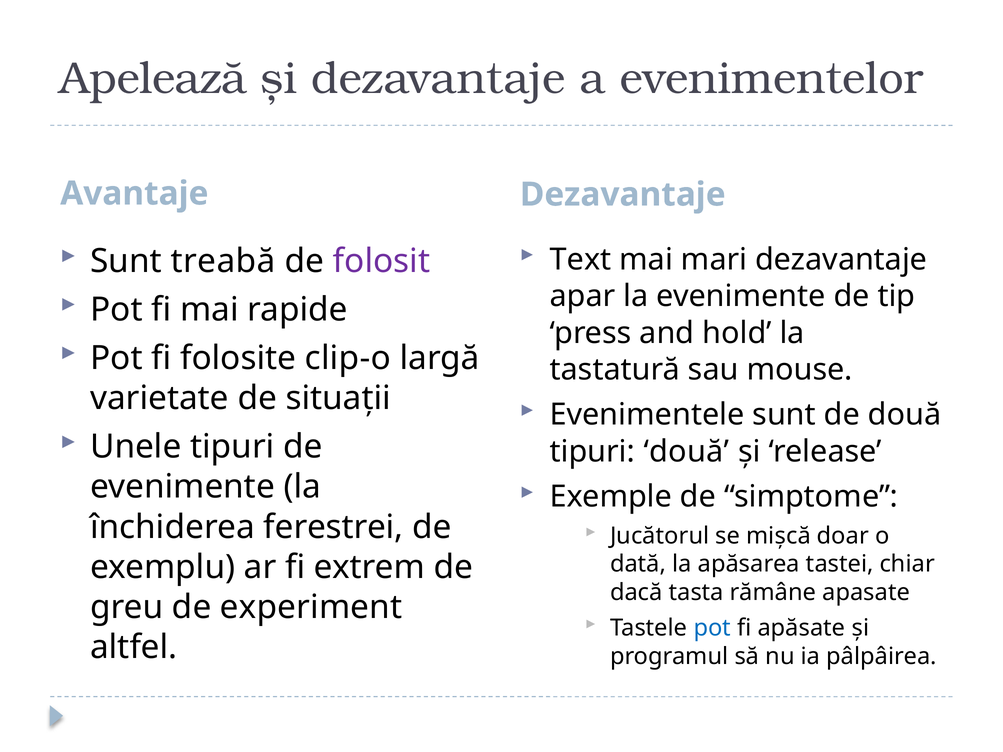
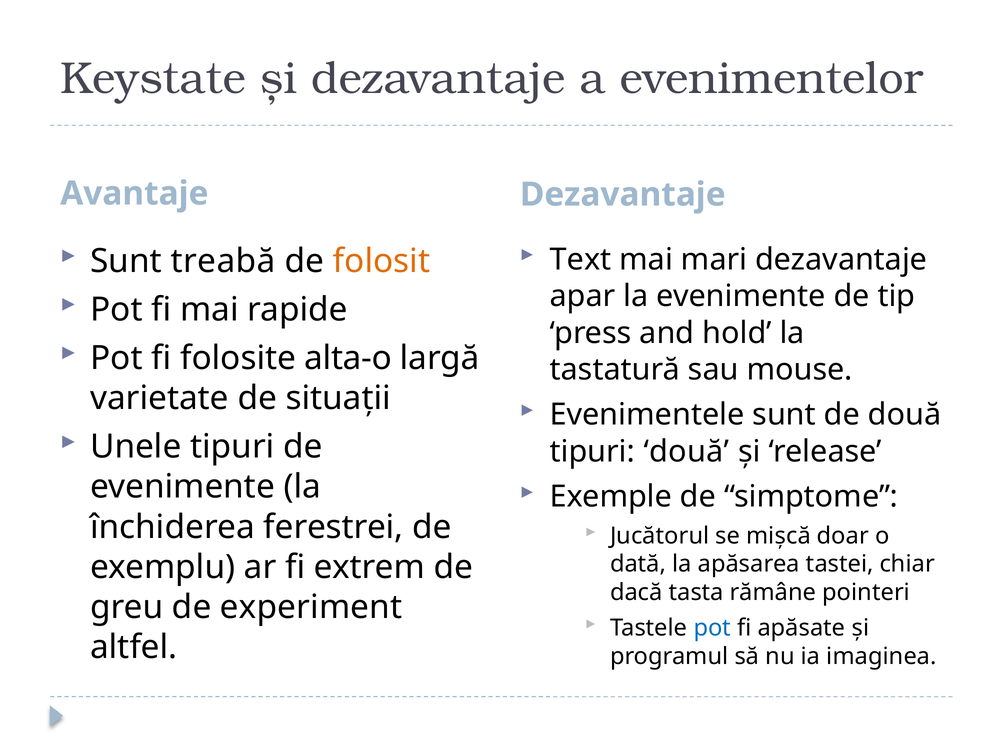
Apelează: Apelează -> Keystate
folosit colour: purple -> orange
clip-o: clip-o -> alta-o
apasate: apasate -> pointeri
pâlpâirea: pâlpâirea -> imaginea
